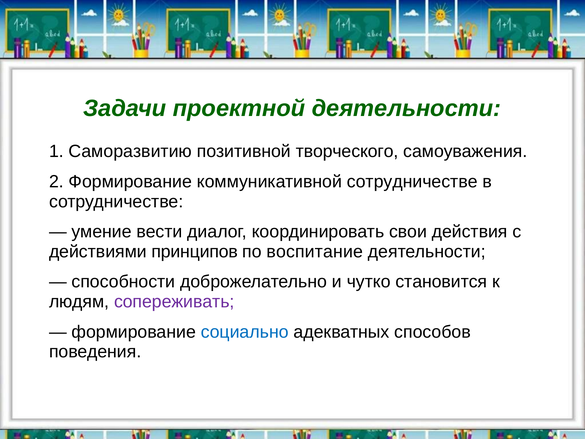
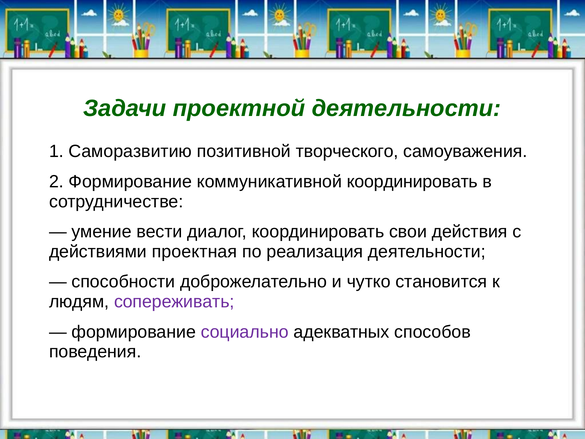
коммуникативной сотрудничестве: сотрудничестве -> координировать
принципов: принципов -> проектная
воспитание: воспитание -> реализация
социально colour: blue -> purple
